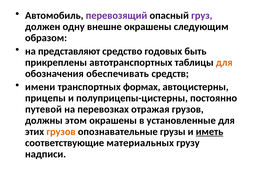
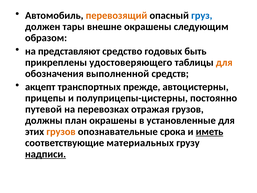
перевозящий colour: purple -> orange
груз colour: purple -> blue
одну: одну -> тары
автотранспортных: автотранспортных -> удостоверяющего
обеспечивать: обеспечивать -> выполненной
имени: имени -> акцепт
формах: формах -> прежде
этом: этом -> план
грузы: грузы -> срока
надписи underline: none -> present
